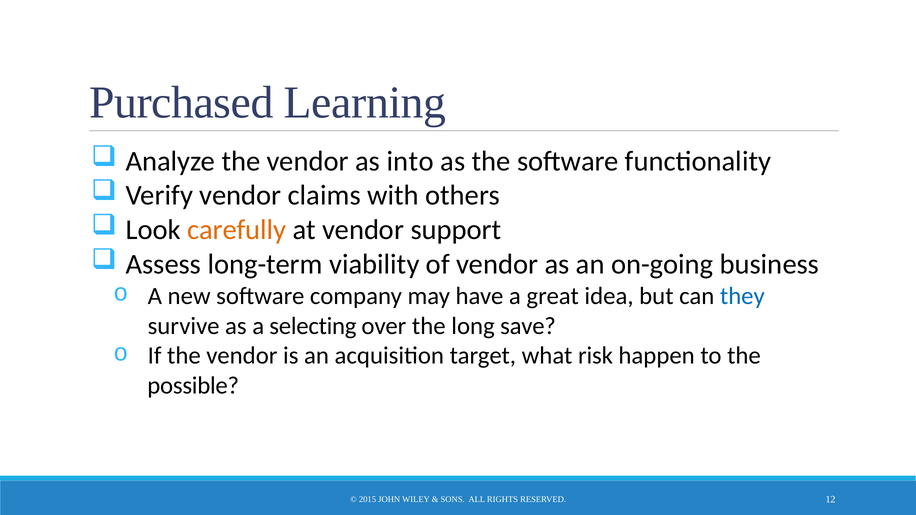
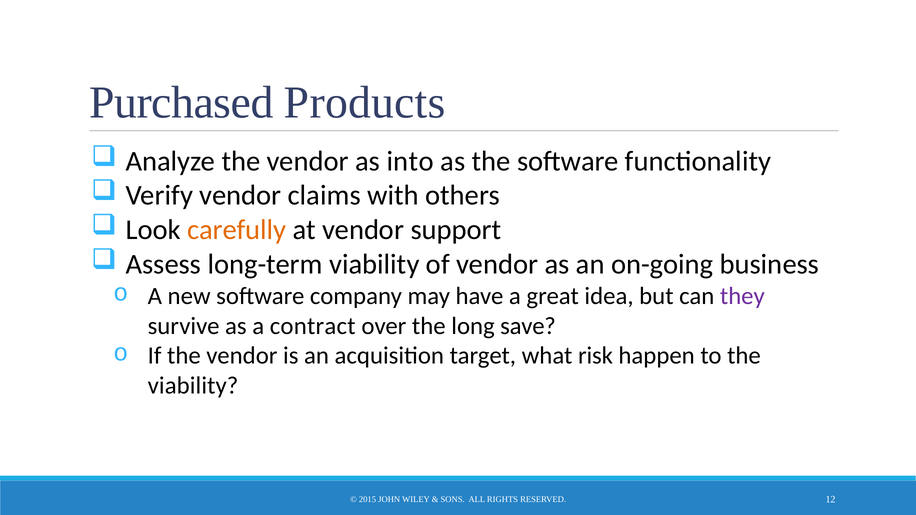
Learning: Learning -> Products
they colour: blue -> purple
selecting: selecting -> contract
possible at (193, 386): possible -> viability
